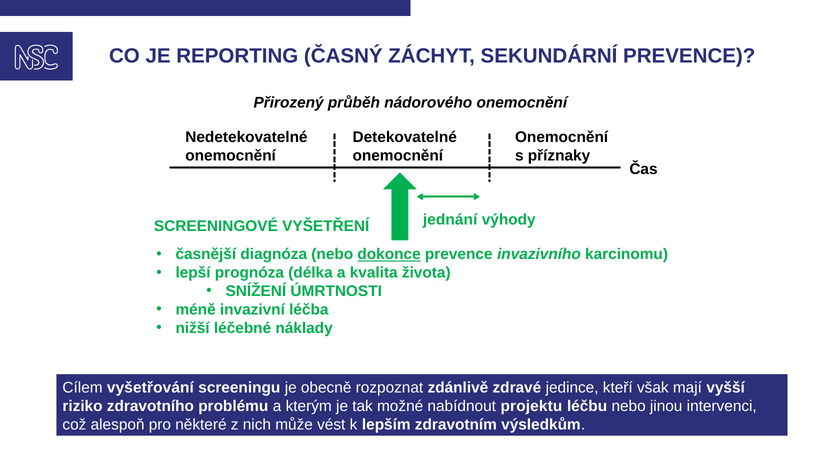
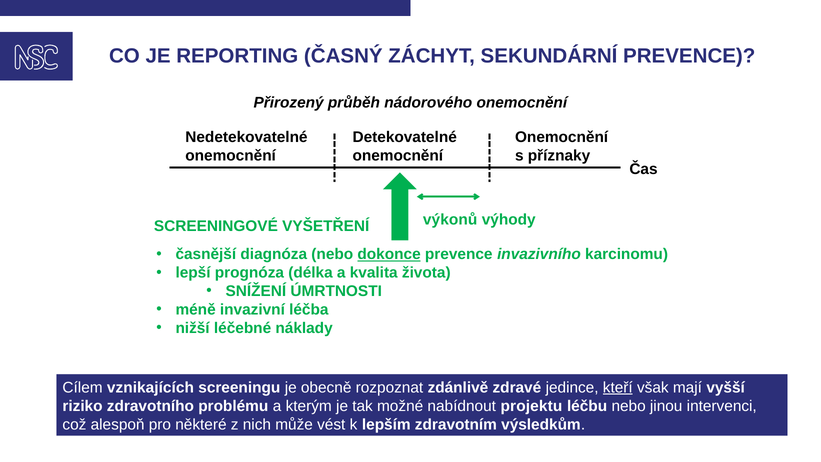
jednání: jednání -> výkonů
vyšetřování: vyšetřování -> vznikajících
kteří underline: none -> present
